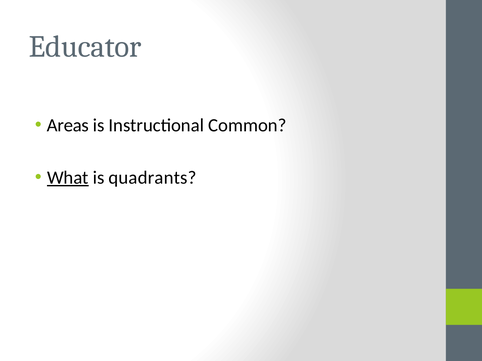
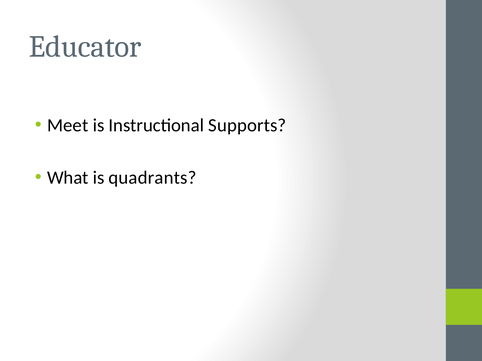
Areas: Areas -> Meet
Common: Common -> Supports
What underline: present -> none
